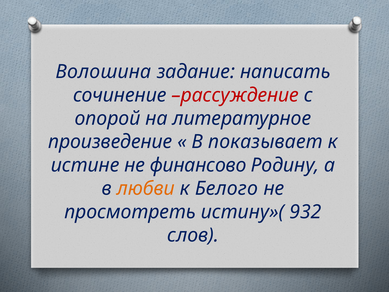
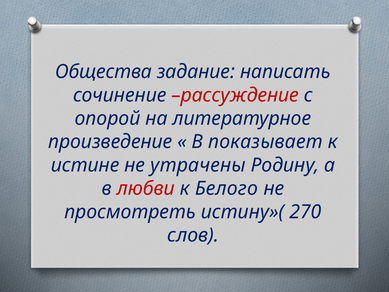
Волошина: Волошина -> Общества
финансово: финансово -> утрачены
любви colour: orange -> red
932: 932 -> 270
